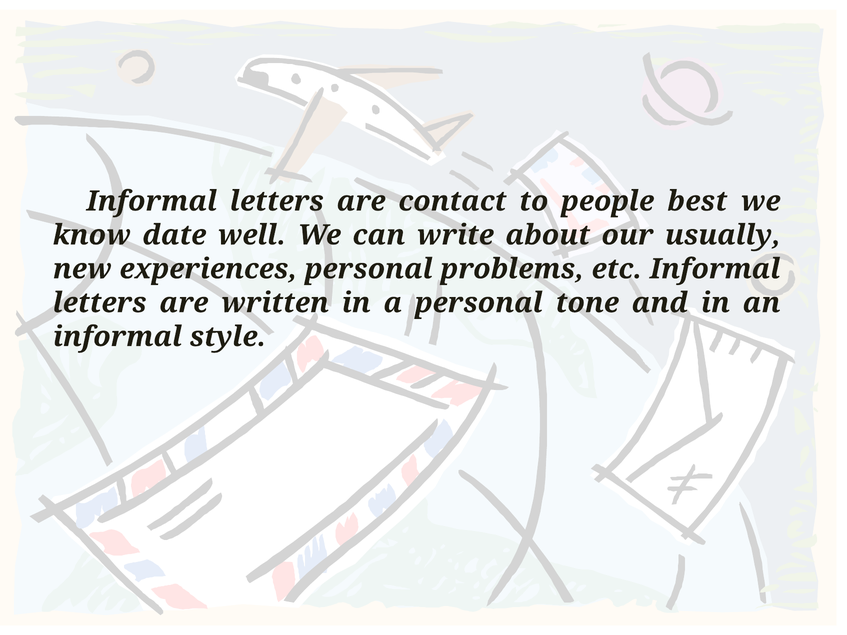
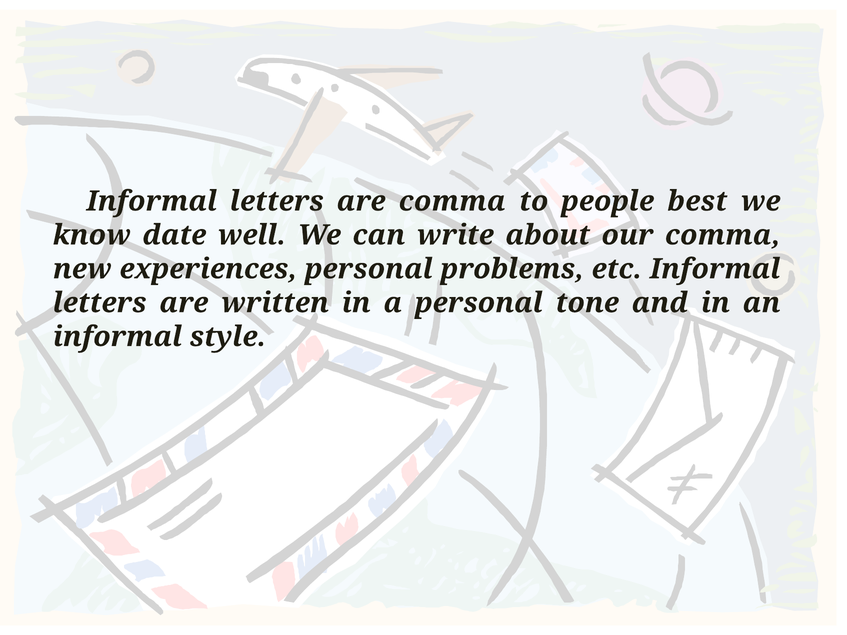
are contact: contact -> comma
our usually: usually -> comma
